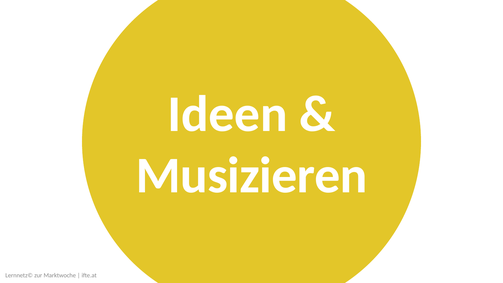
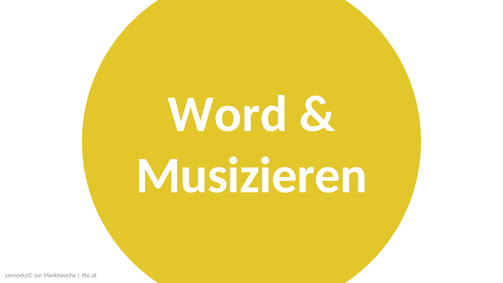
Ideen: Ideen -> Word
